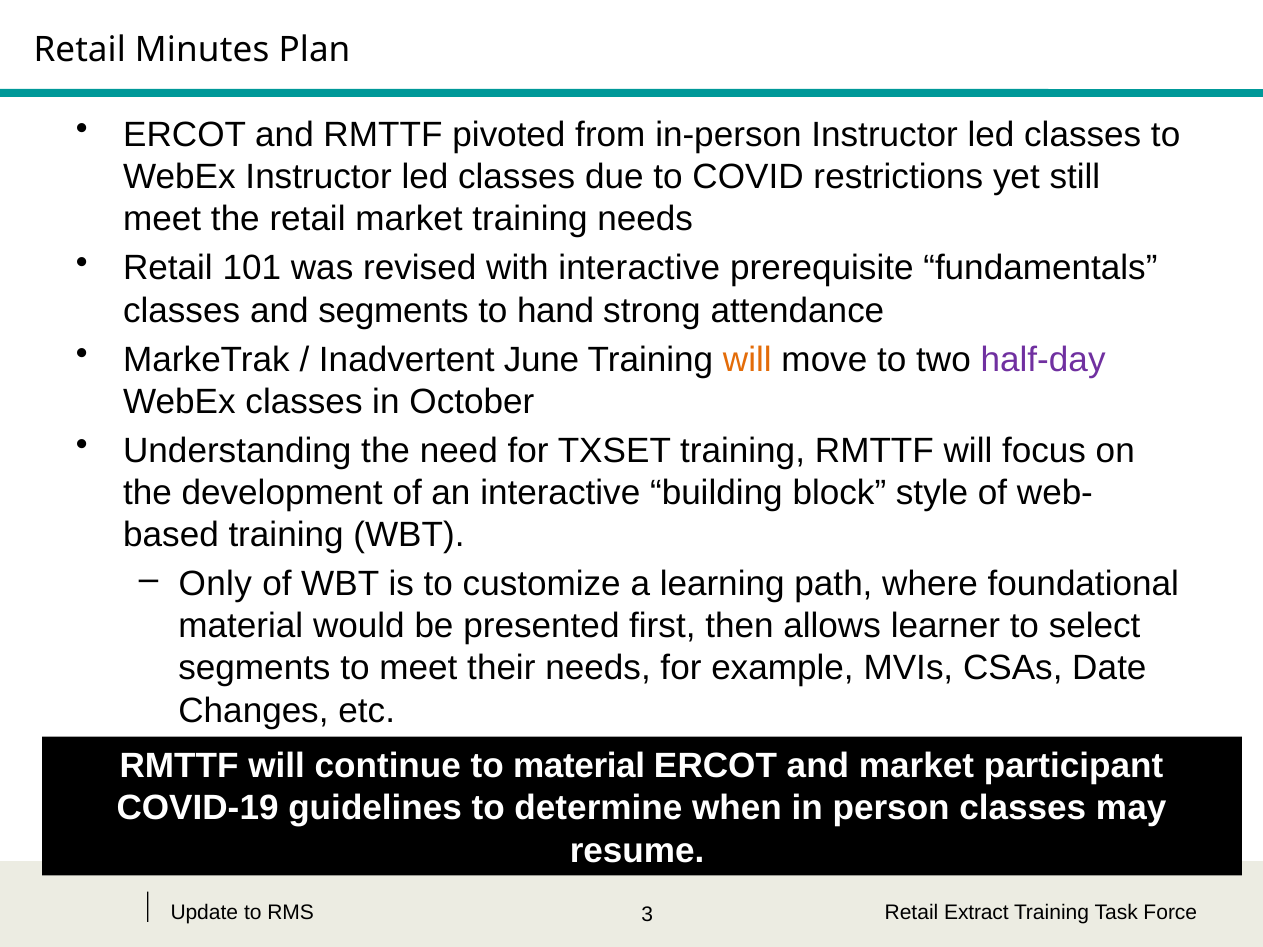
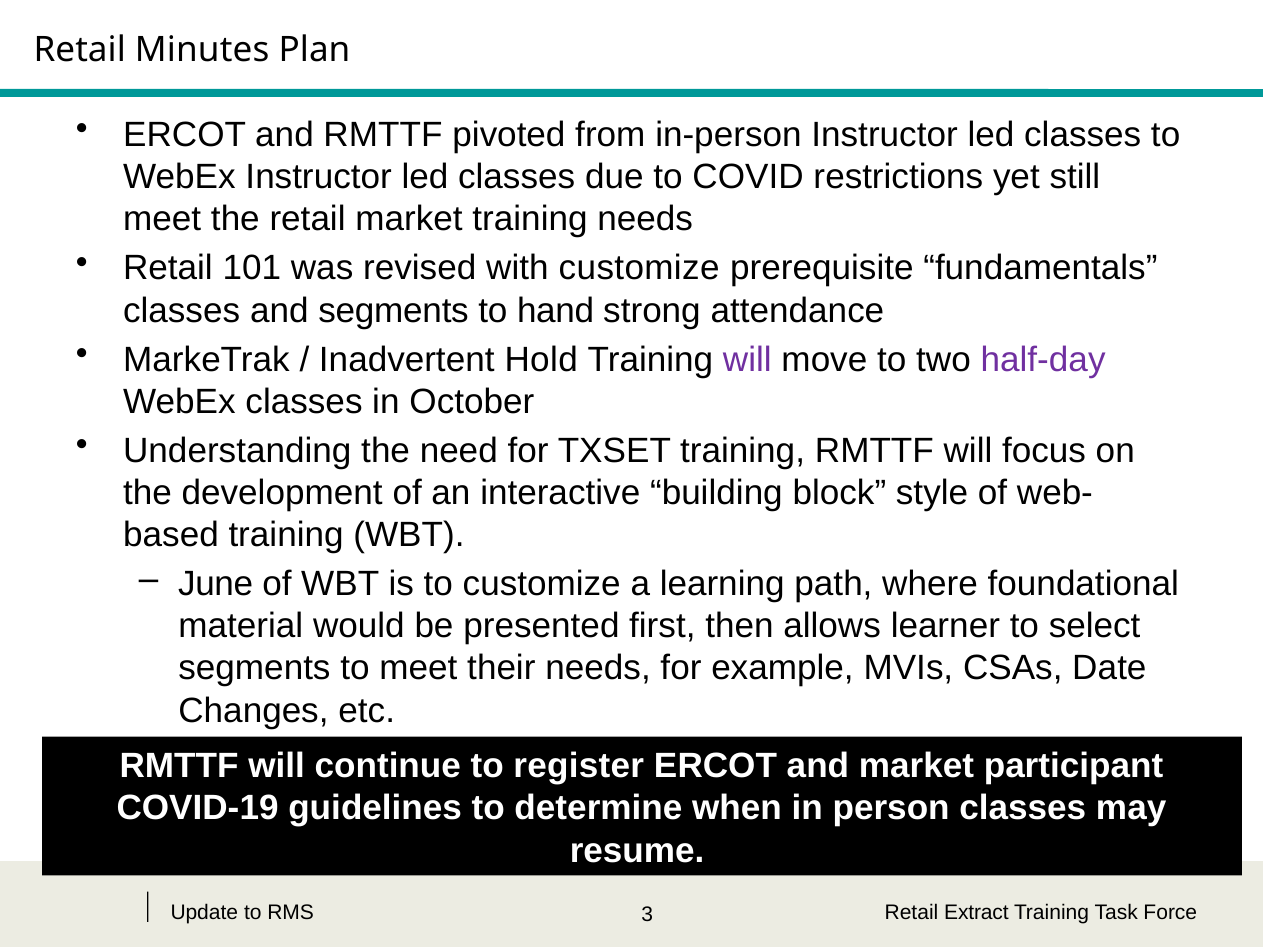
with interactive: interactive -> customize
June: June -> Hold
will at (747, 360) colour: orange -> purple
Only: Only -> June
to material: material -> register
